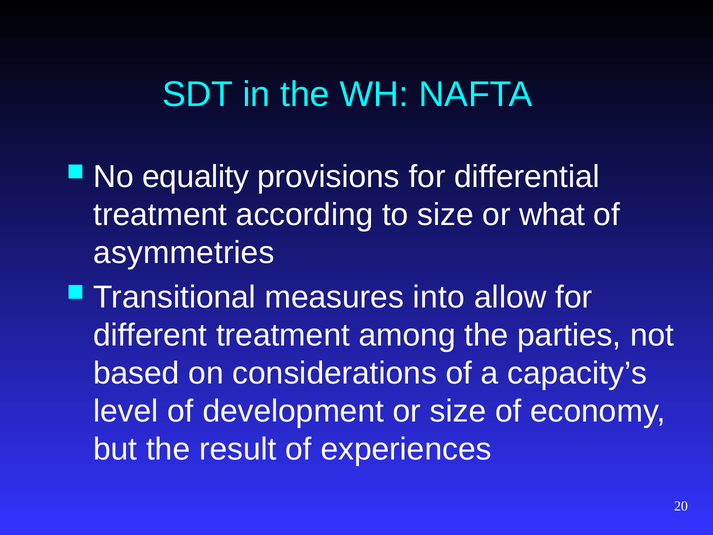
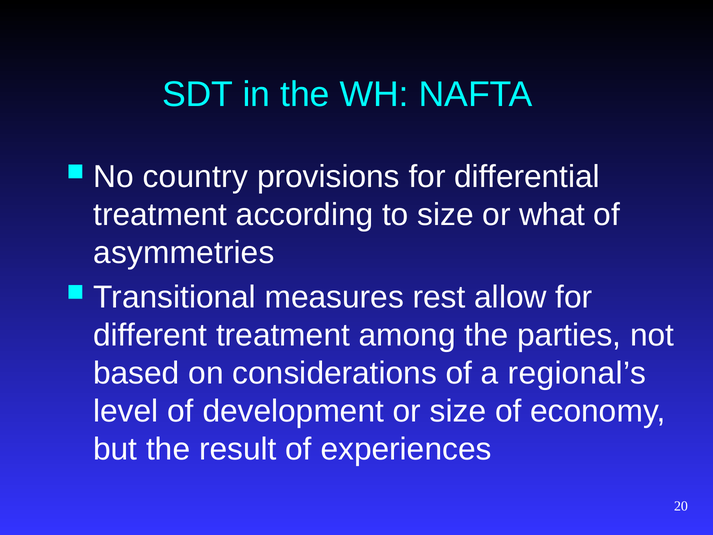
equality: equality -> country
into: into -> rest
capacity’s: capacity’s -> regional’s
